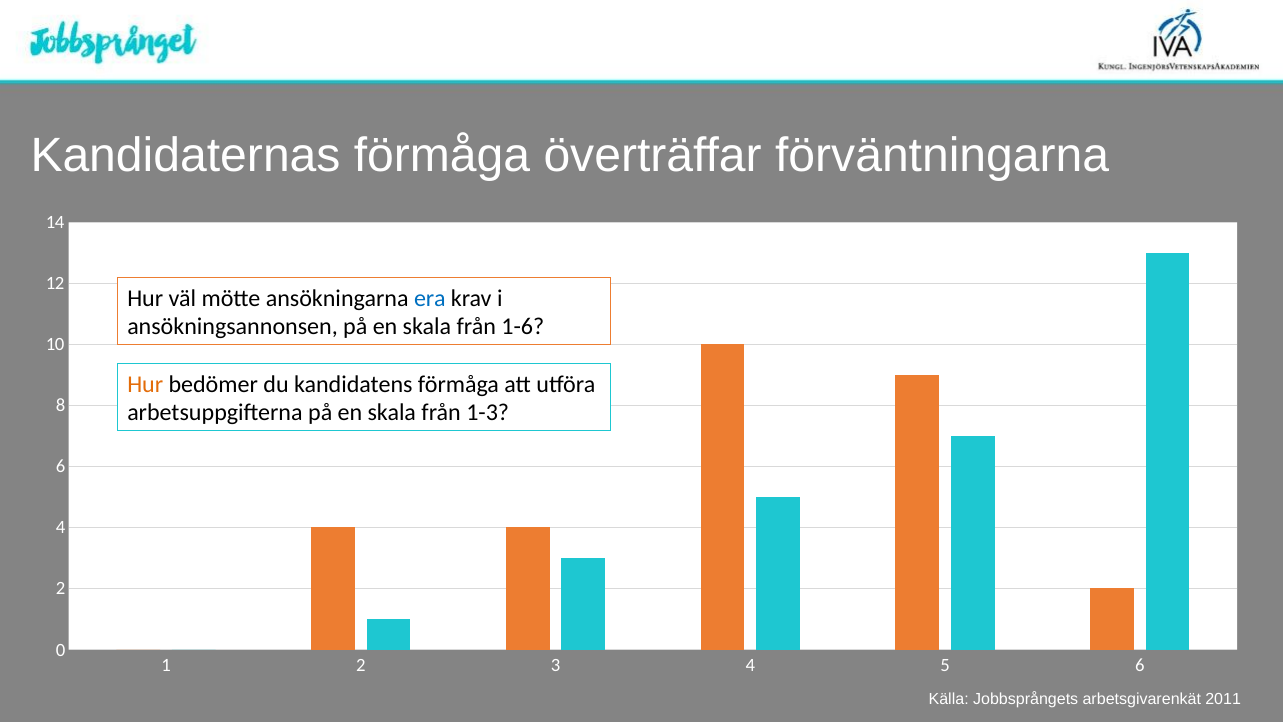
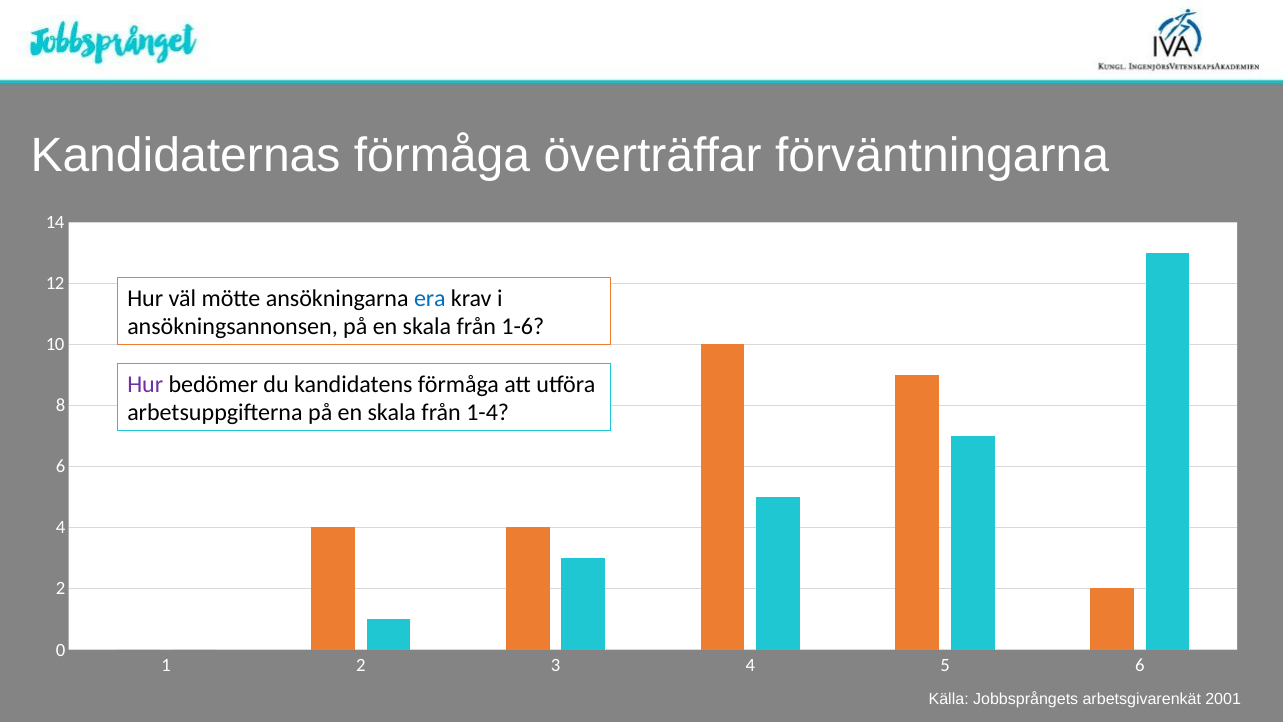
Hur at (145, 384) colour: orange -> purple
1-3: 1-3 -> 1-4
2011: 2011 -> 2001
